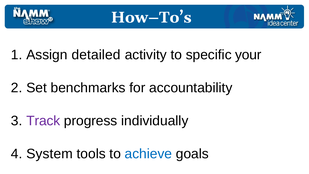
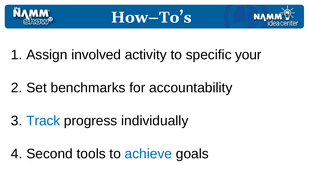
detailed: detailed -> involved
Track colour: purple -> blue
System: System -> Second
